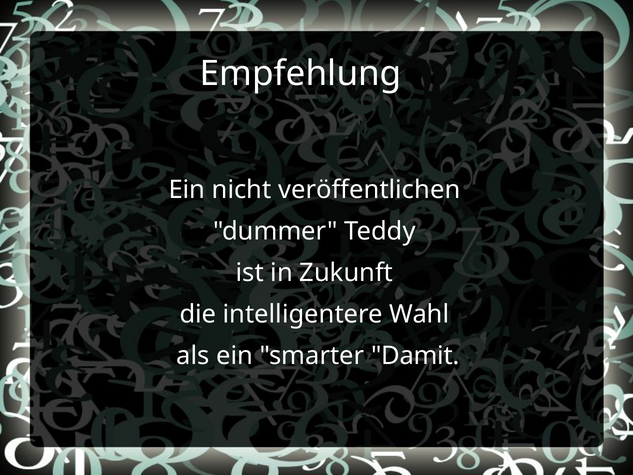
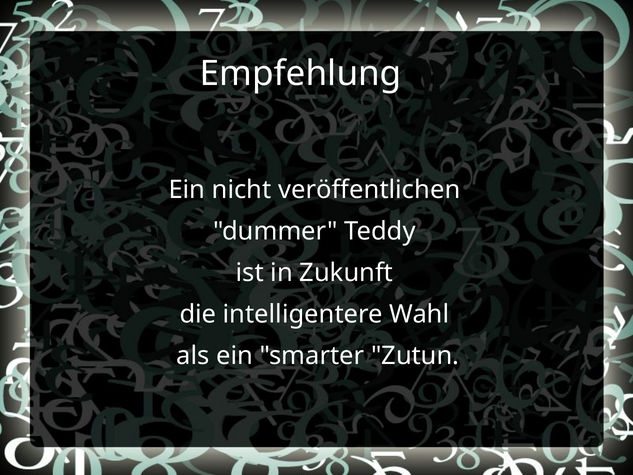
Damit: Damit -> Zutun
